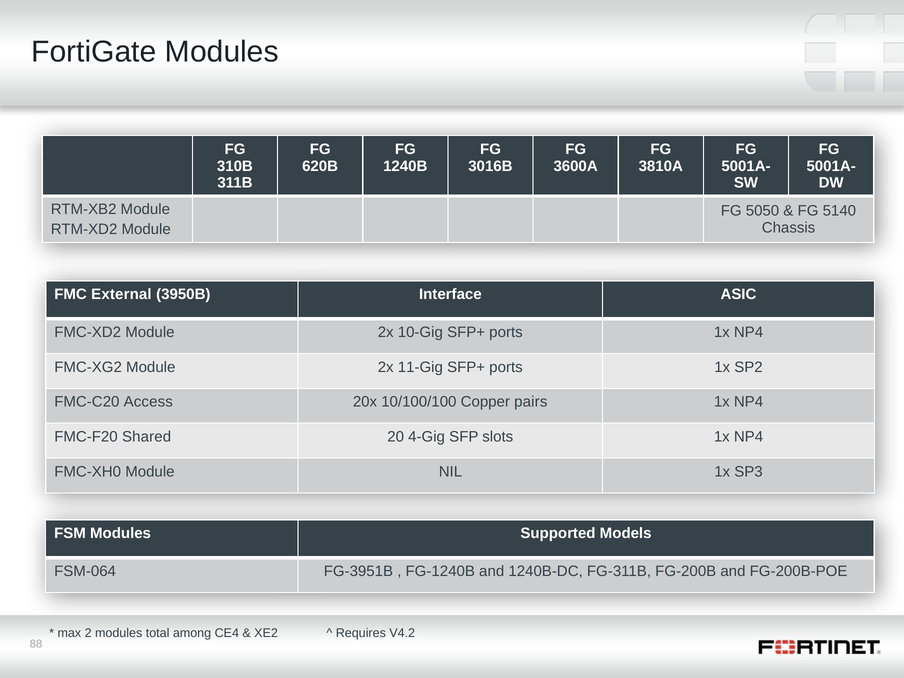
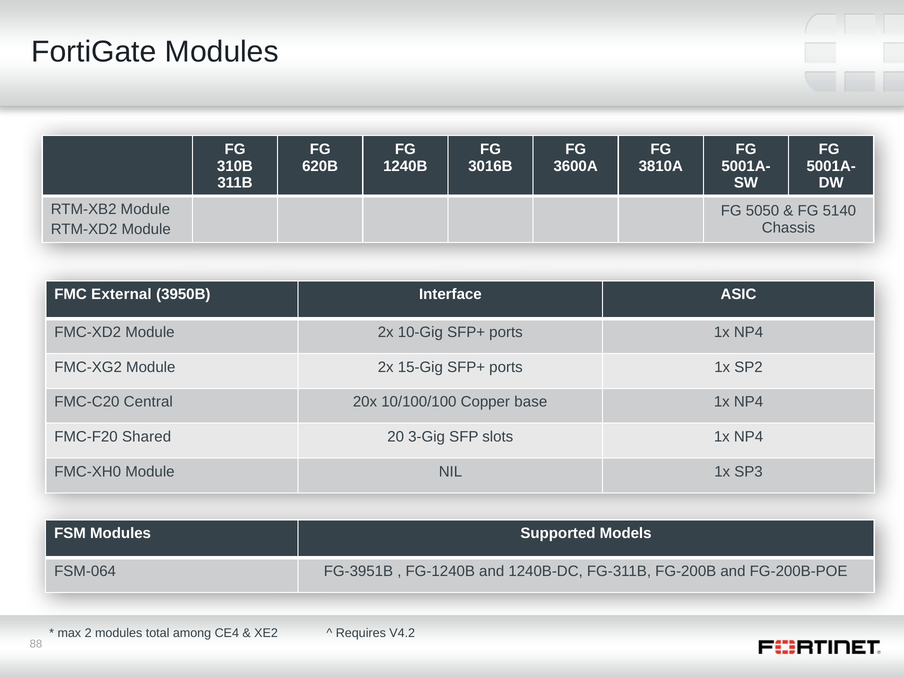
11-Gig: 11-Gig -> 15-Gig
Access: Access -> Central
pairs: pairs -> base
4-Gig: 4-Gig -> 3-Gig
